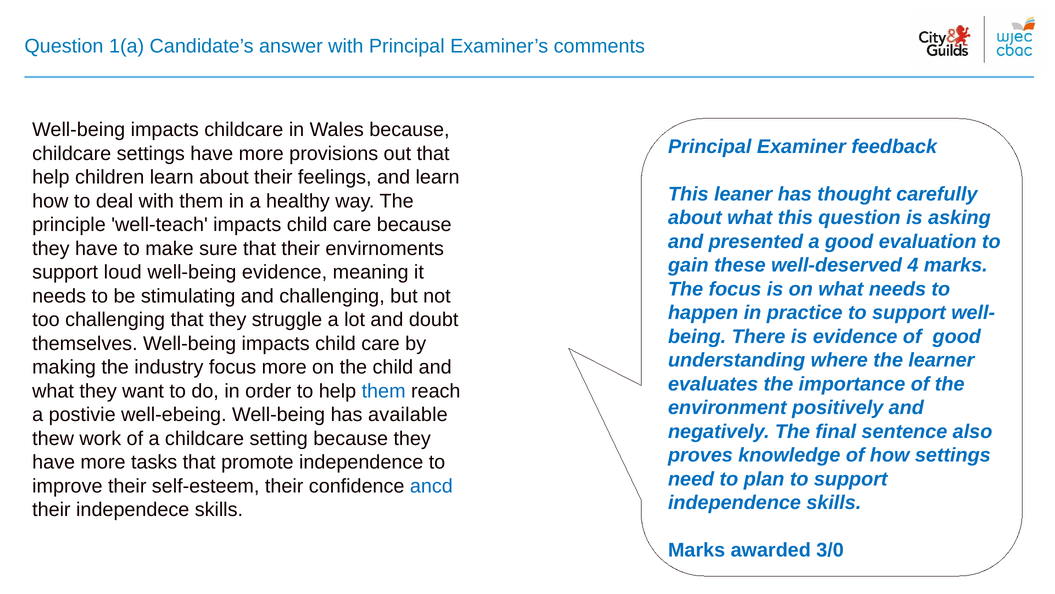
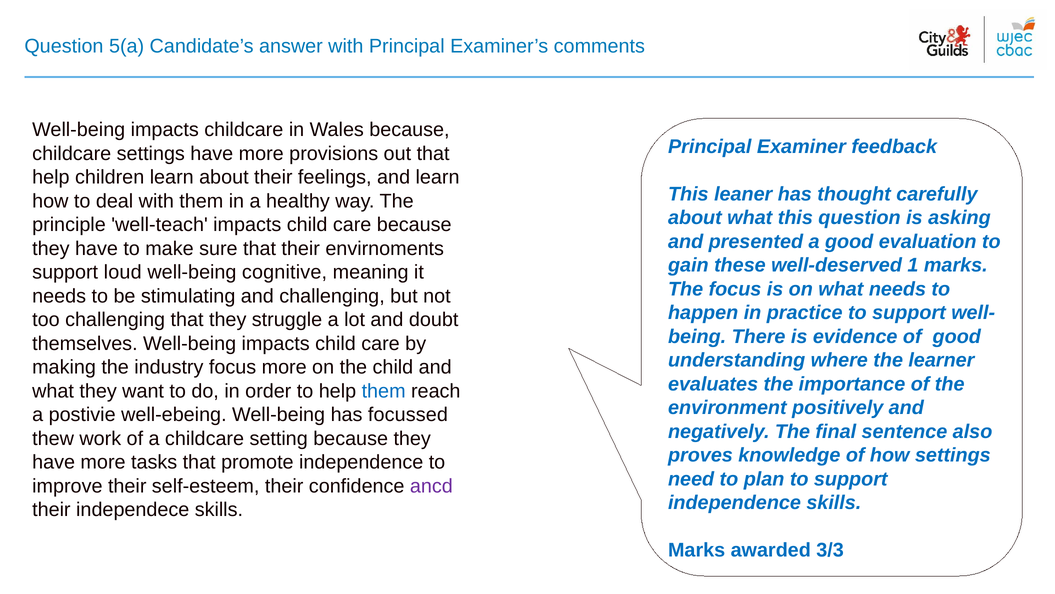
1(a: 1(a -> 5(a
4: 4 -> 1
well-being evidence: evidence -> cognitive
available: available -> focussed
ancd colour: blue -> purple
3/0: 3/0 -> 3/3
